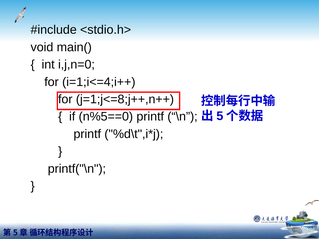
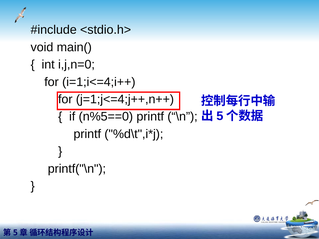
j=1;j<=8;j++,n++: j=1;j<=8;j++,n++ -> j=1;j<=4;j++,n++
